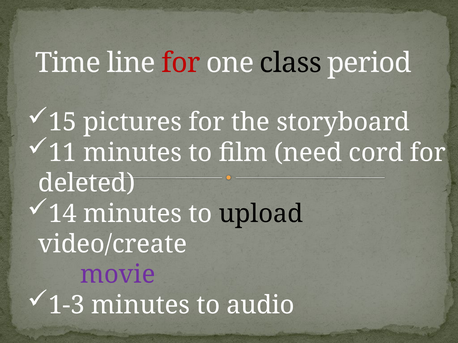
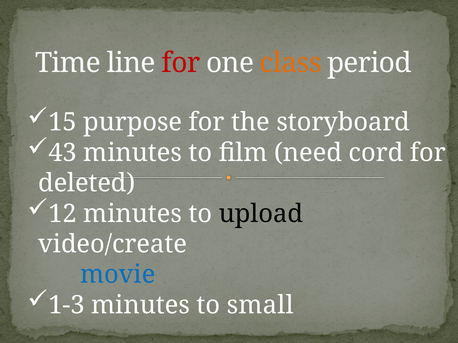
class colour: black -> orange
pictures: pictures -> purpose
11: 11 -> 43
14: 14 -> 12
movie colour: purple -> blue
audio: audio -> small
